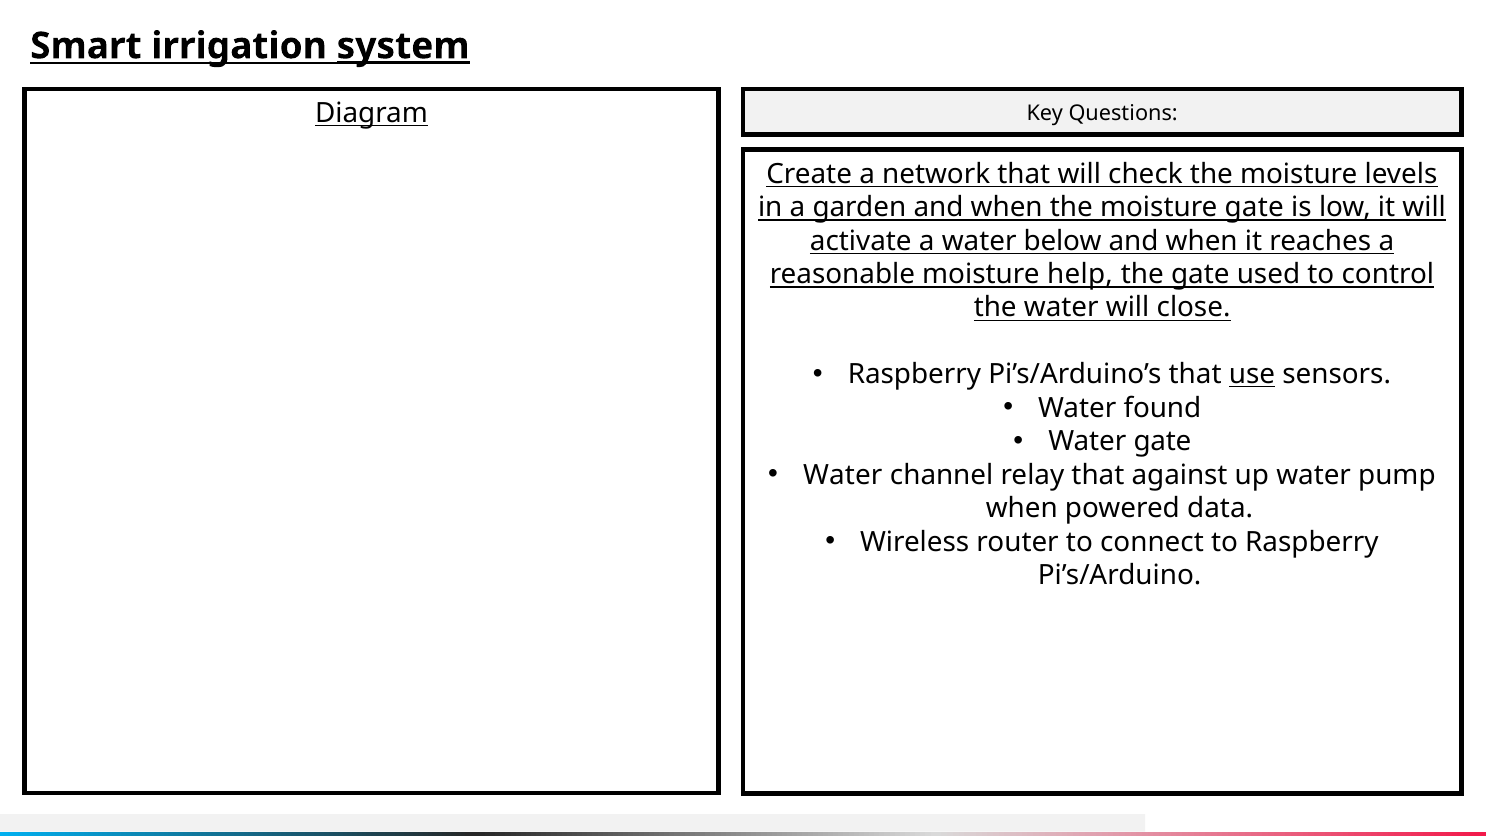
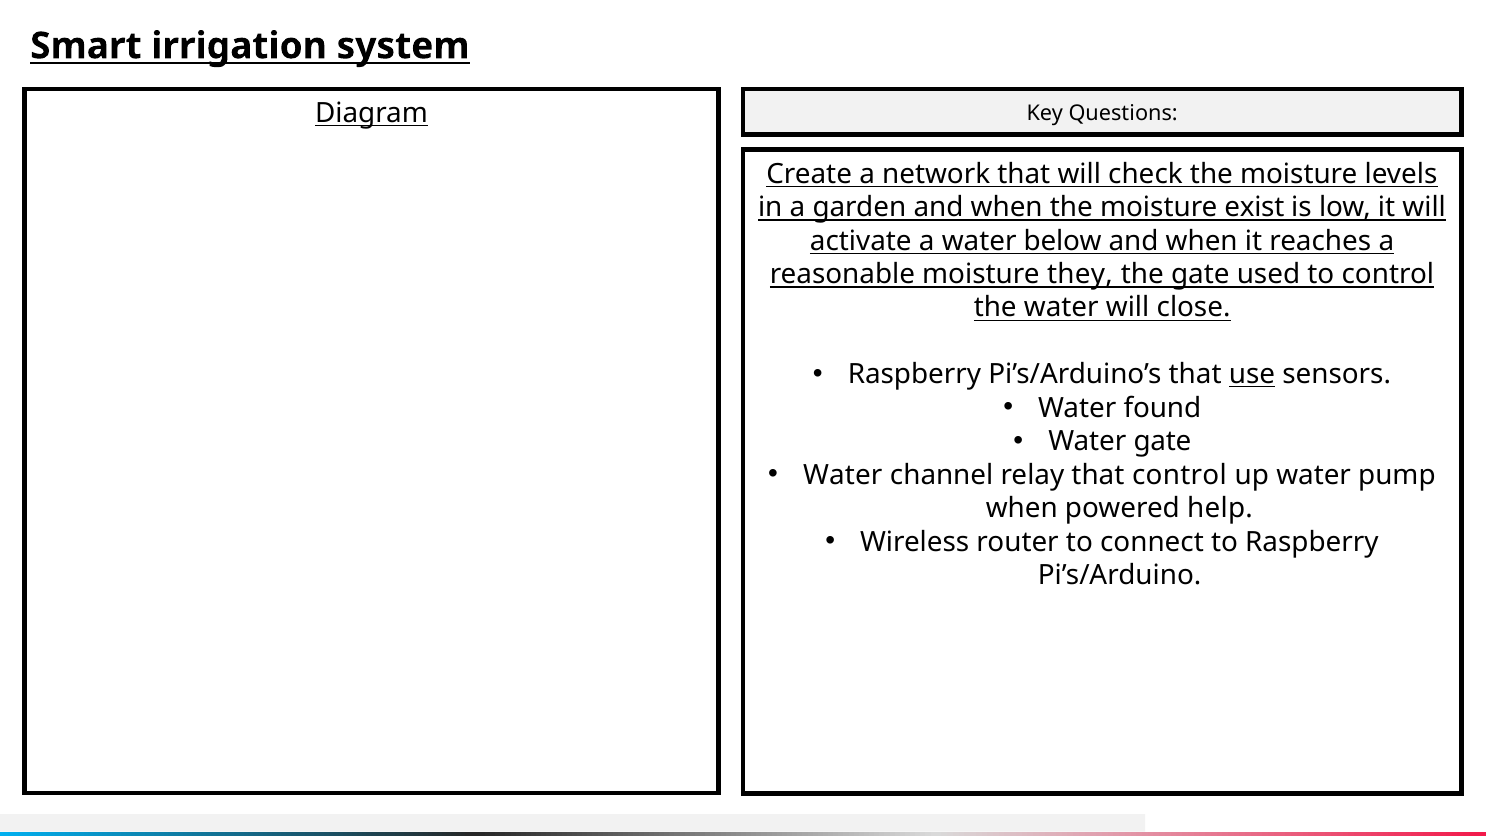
system underline: present -> none
moisture gate: gate -> exist
help: help -> they
that against: against -> control
data: data -> help
